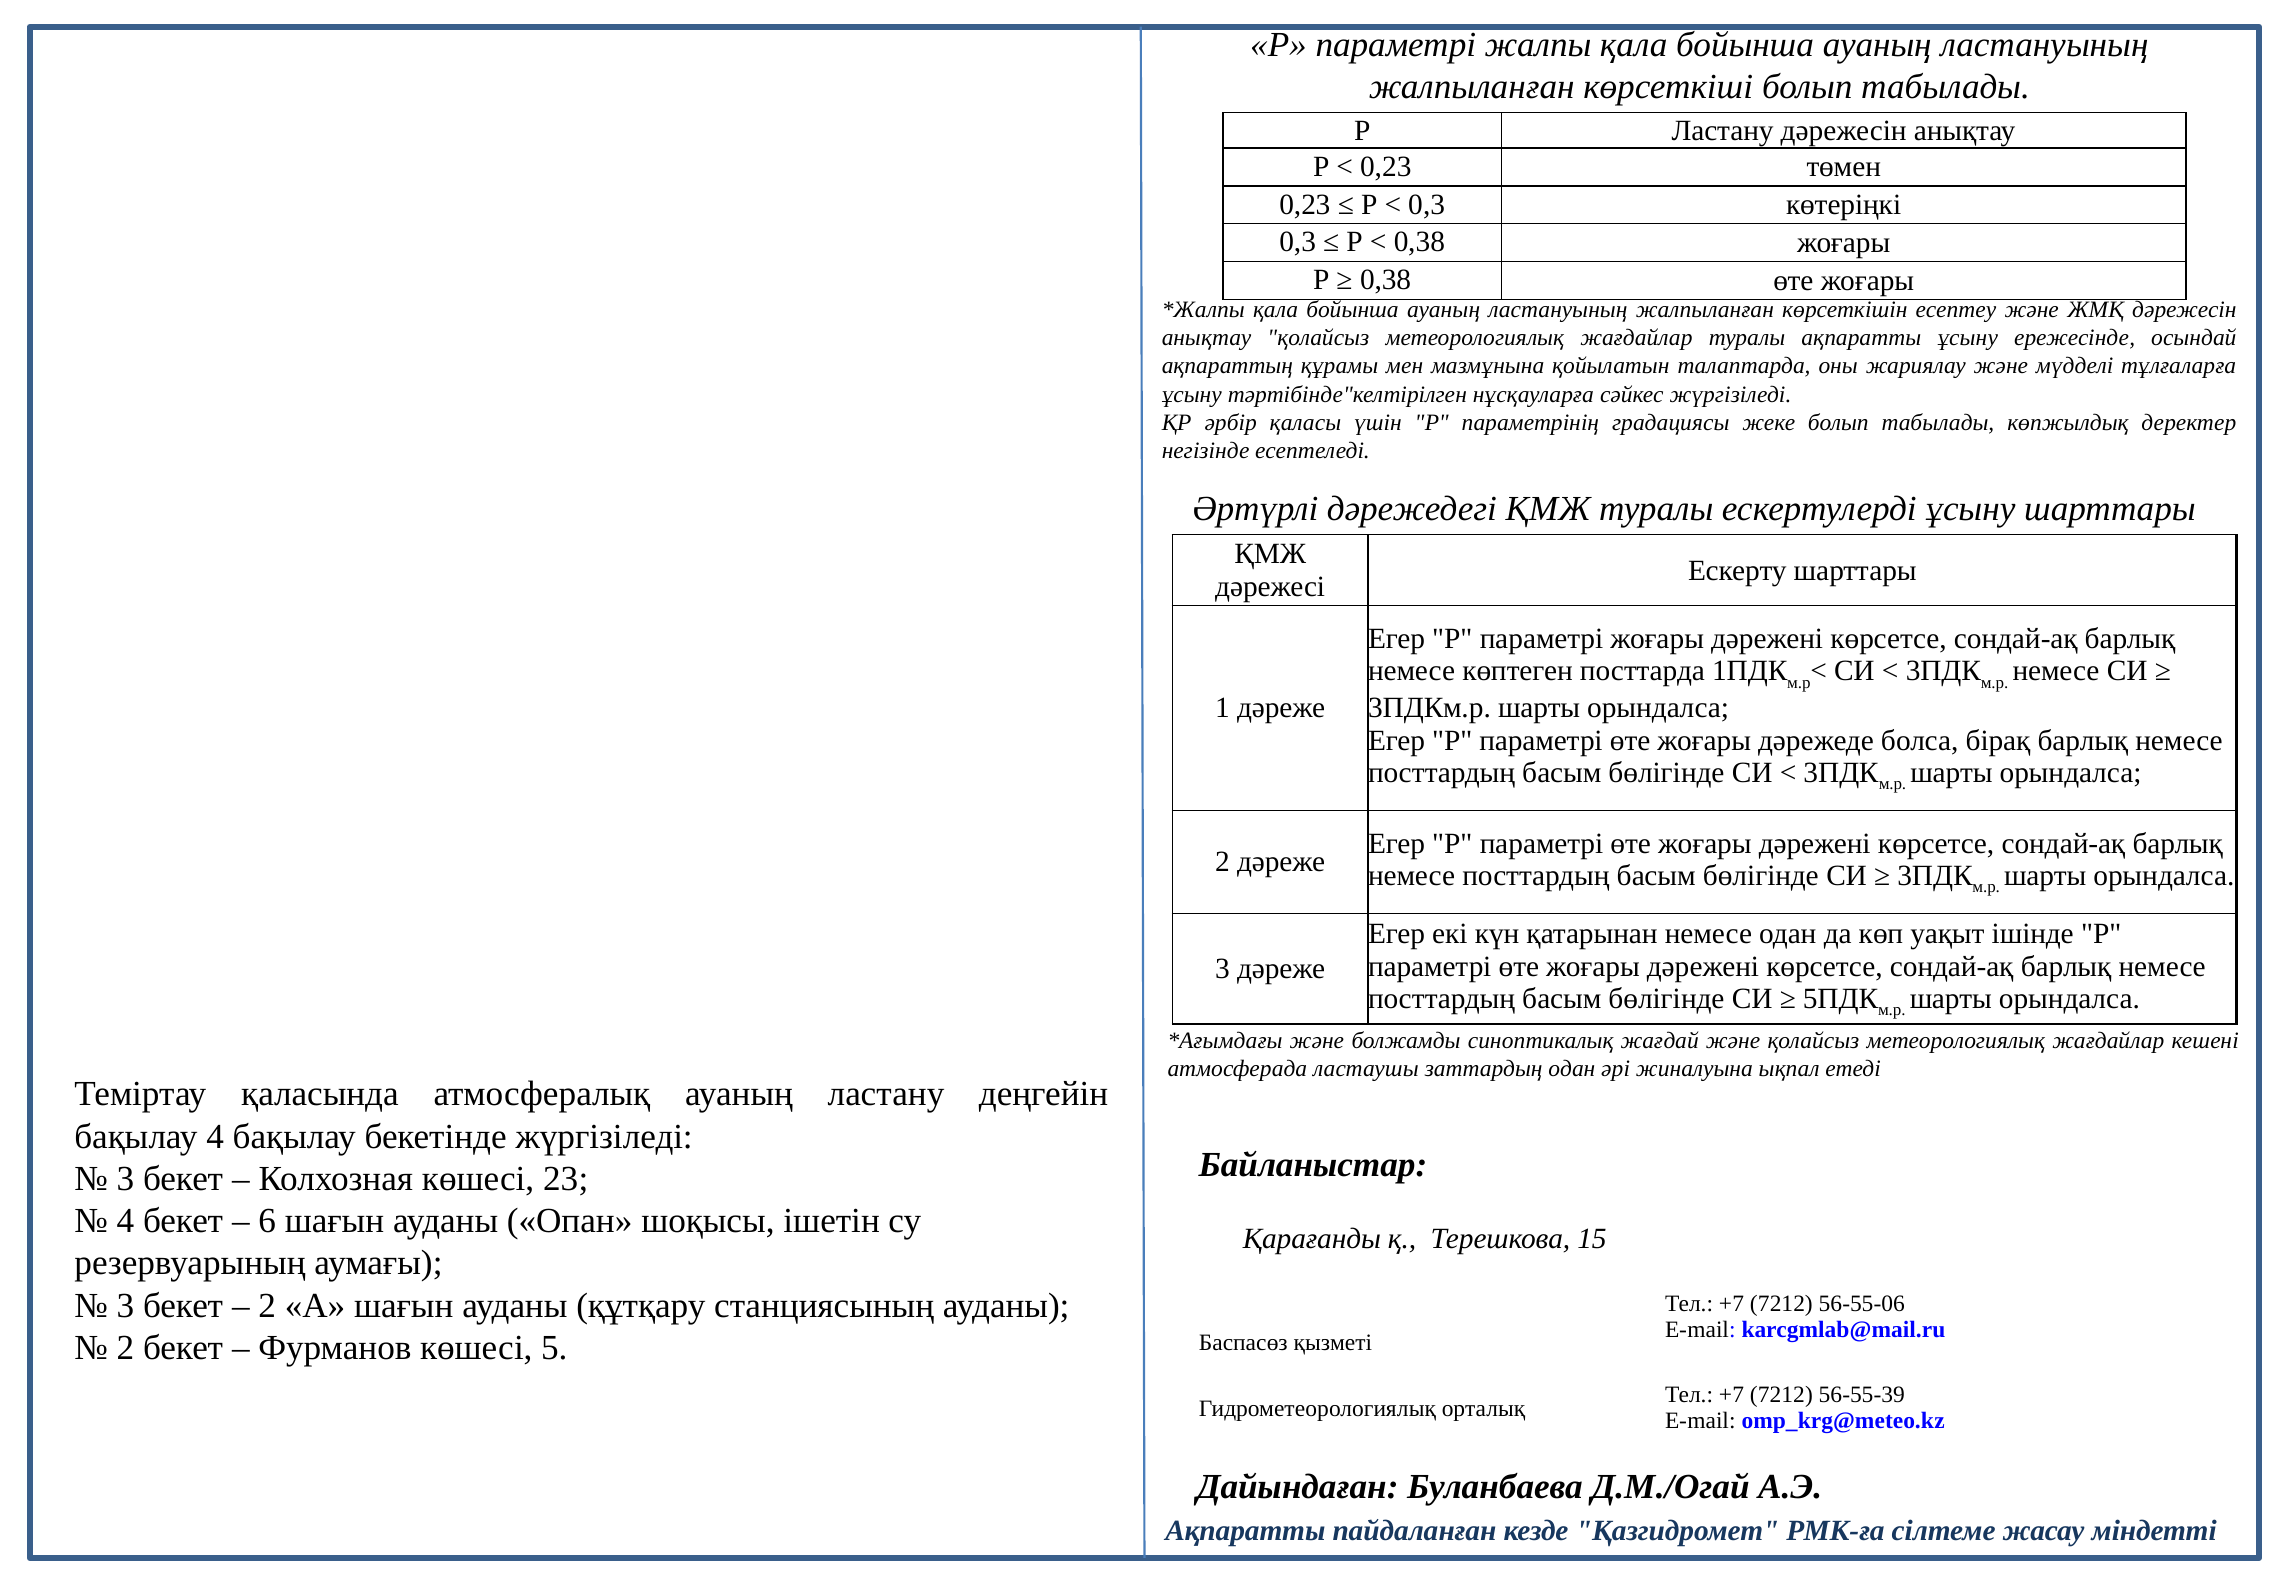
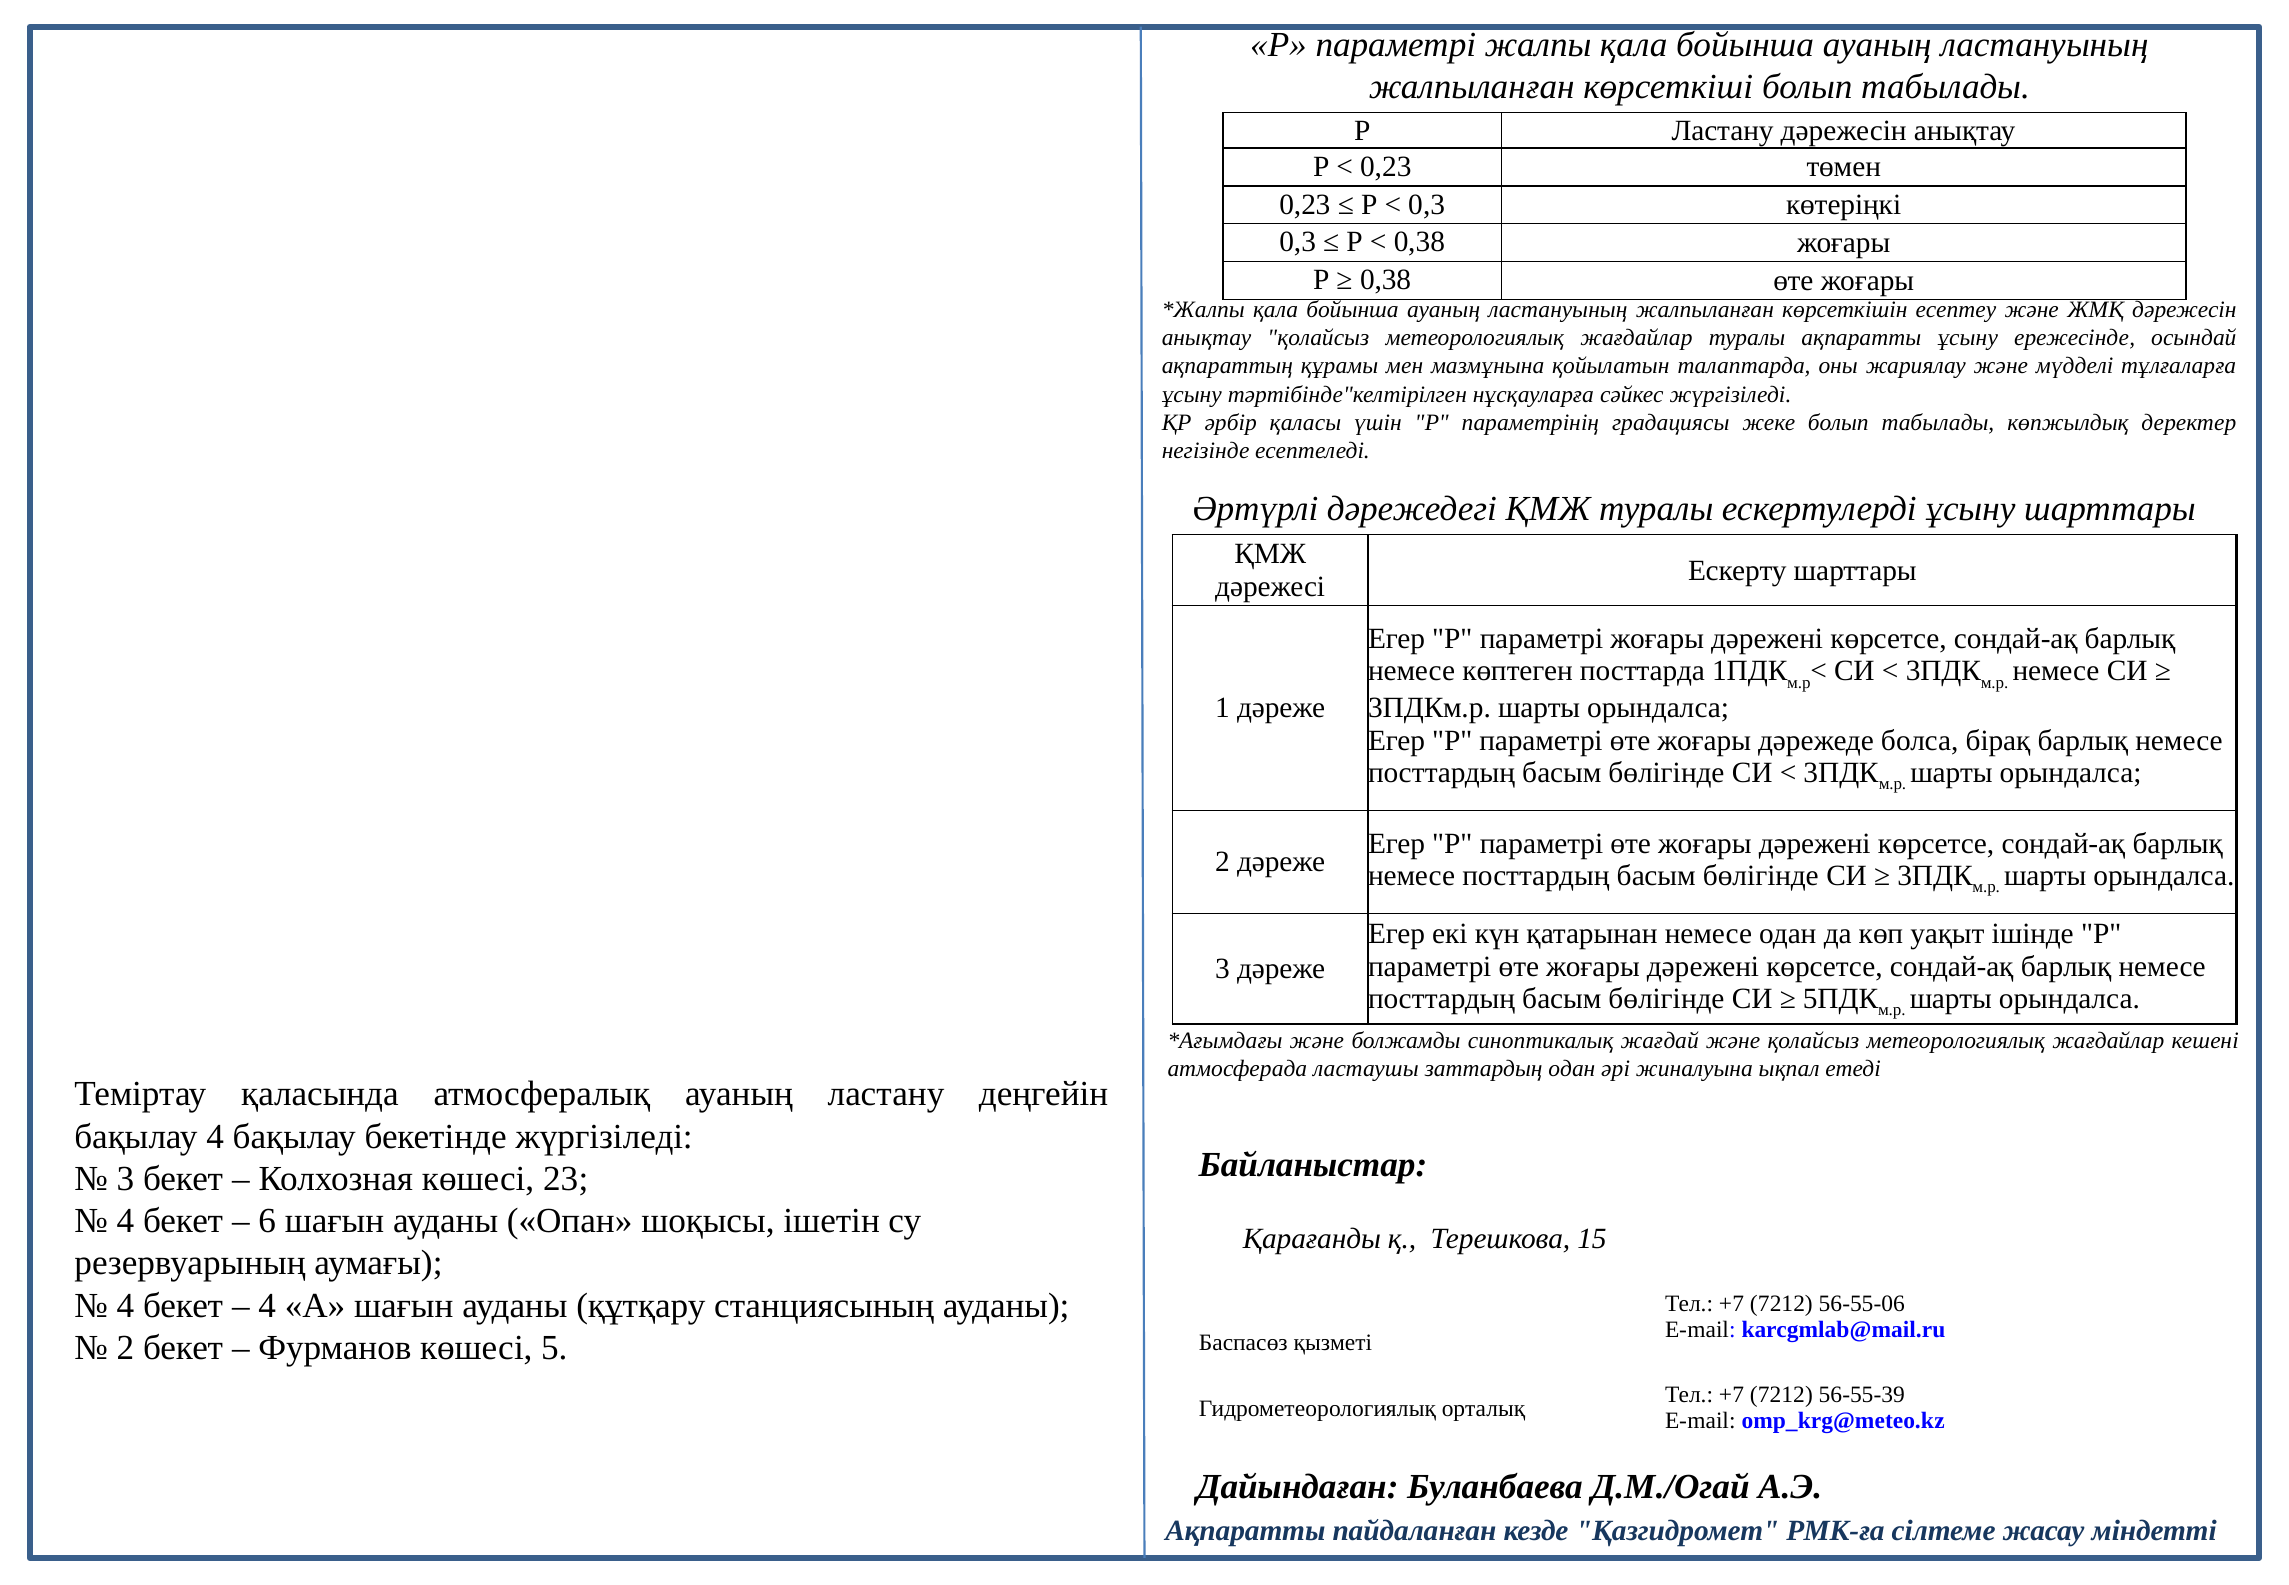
3 at (126, 1305): 3 -> 4
2 at (267, 1305): 2 -> 4
